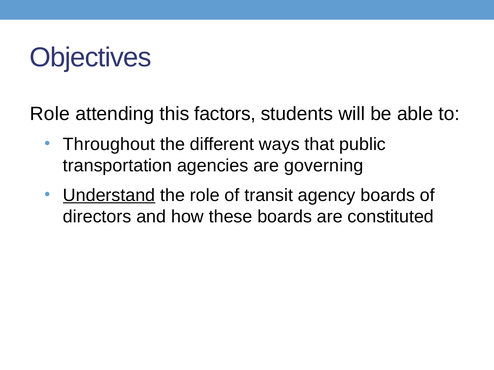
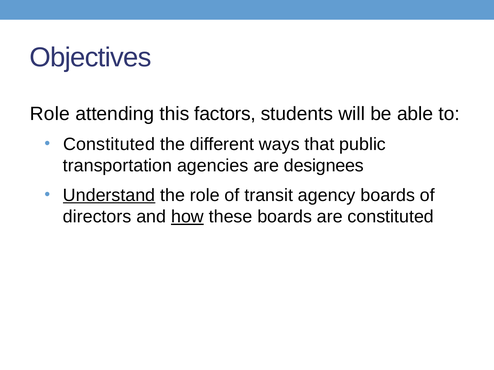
Throughout at (109, 145): Throughout -> Constituted
governing: governing -> designees
how underline: none -> present
